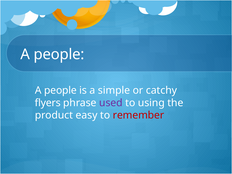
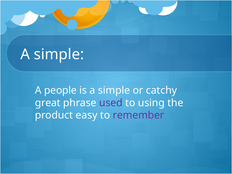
people at (59, 54): people -> simple
flyers: flyers -> great
remember colour: red -> purple
